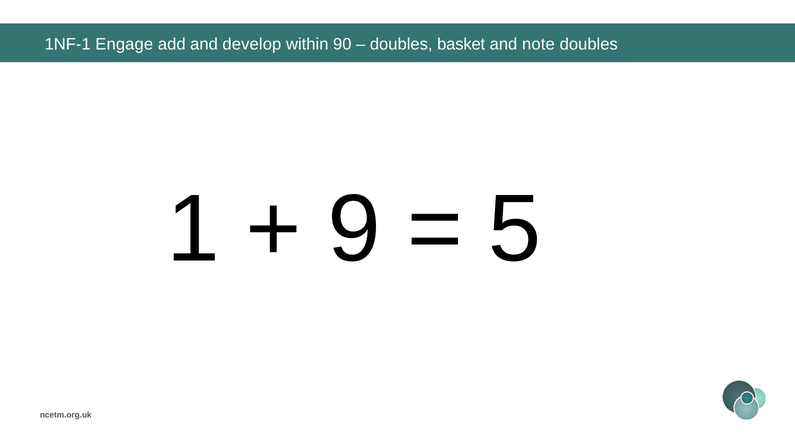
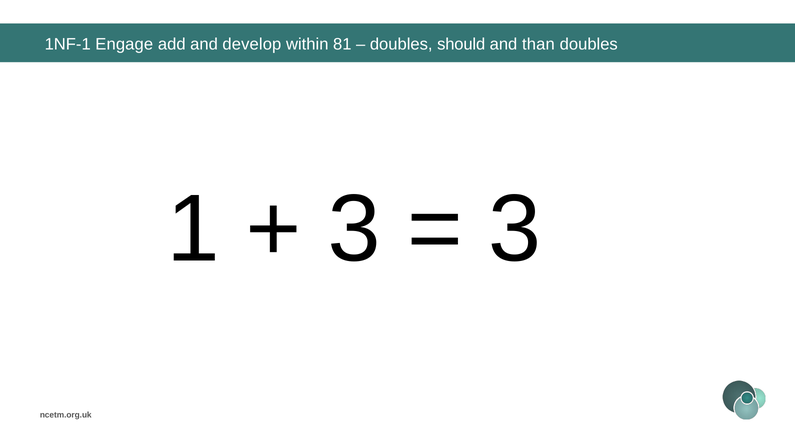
90: 90 -> 81
basket: basket -> should
note: note -> than
9 at (354, 230): 9 -> 3
5 at (515, 230): 5 -> 3
